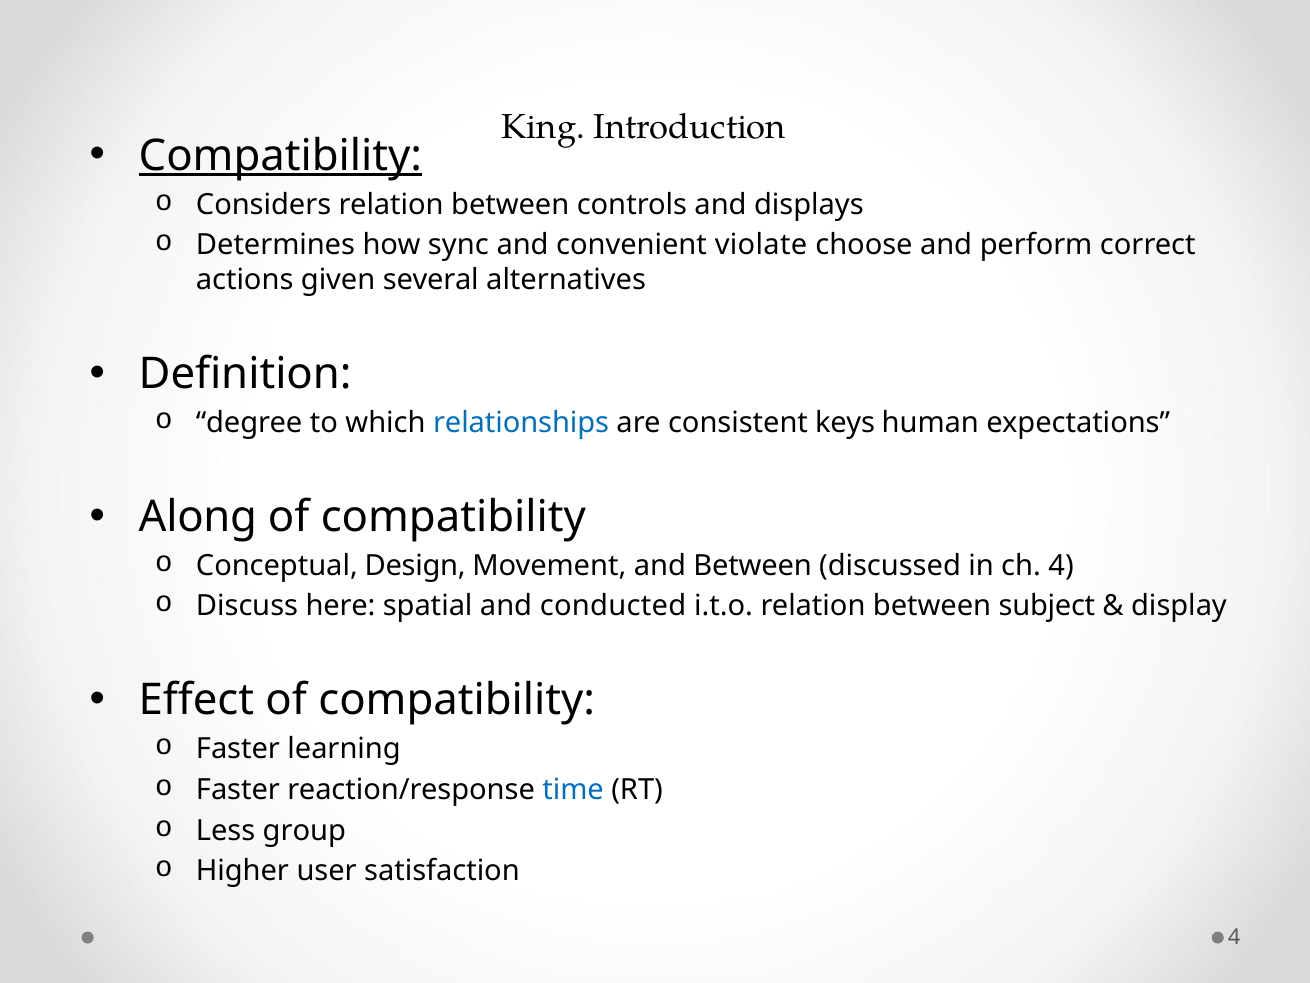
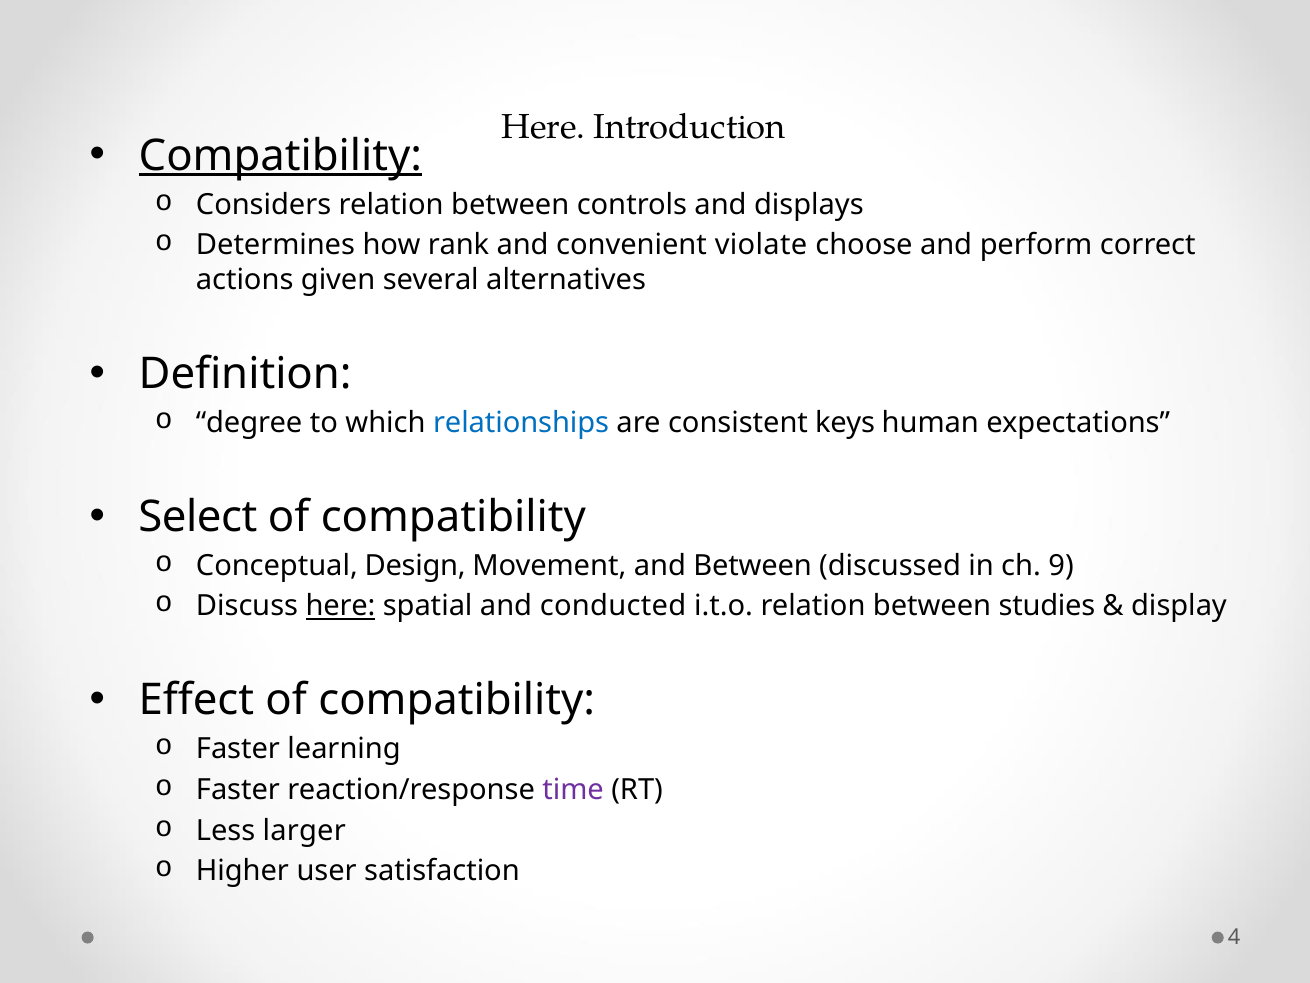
King at (543, 127): King -> Here
sync: sync -> rank
Along: Along -> Select
ch 4: 4 -> 9
here at (341, 606) underline: none -> present
subject: subject -> studies
time colour: blue -> purple
group: group -> larger
